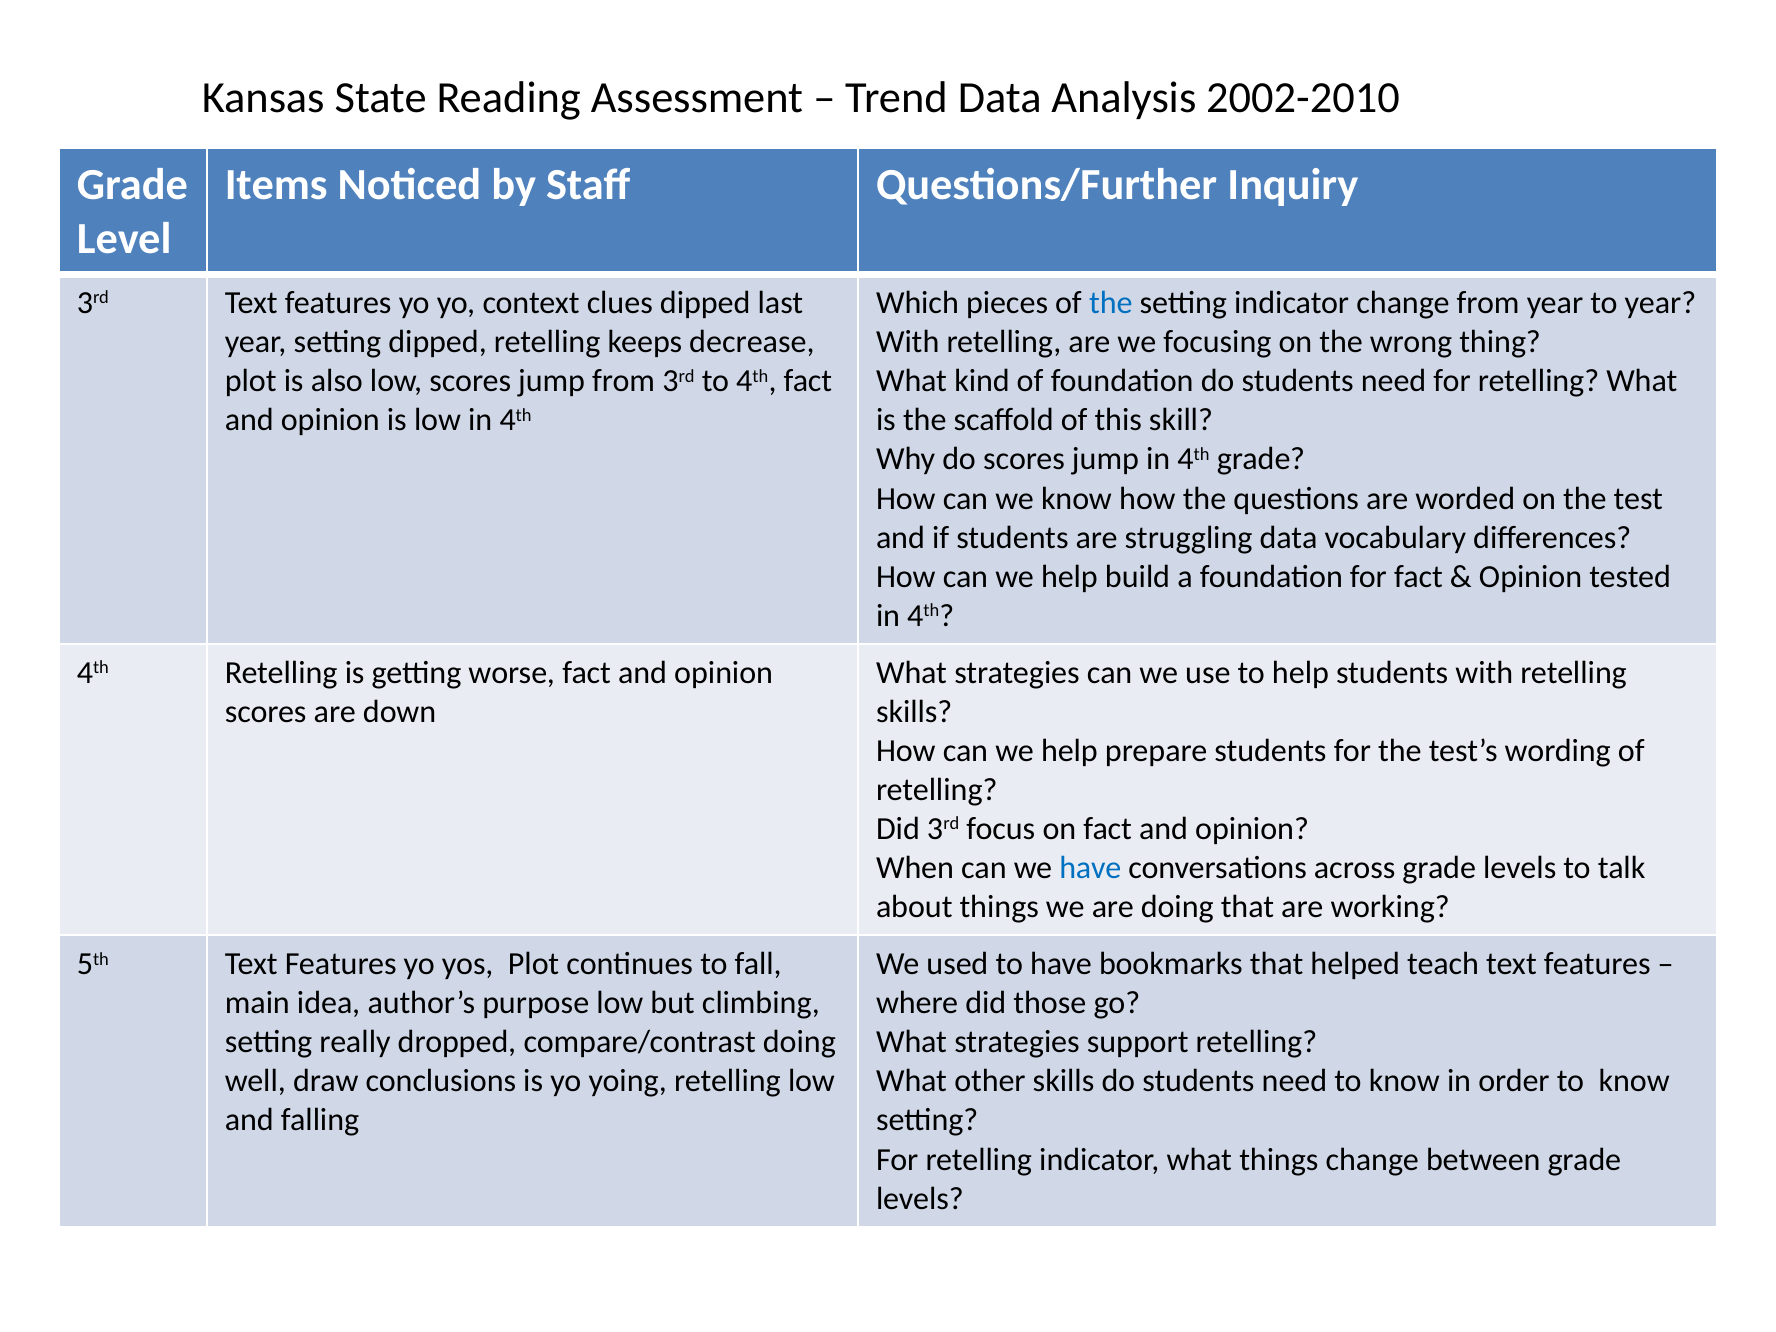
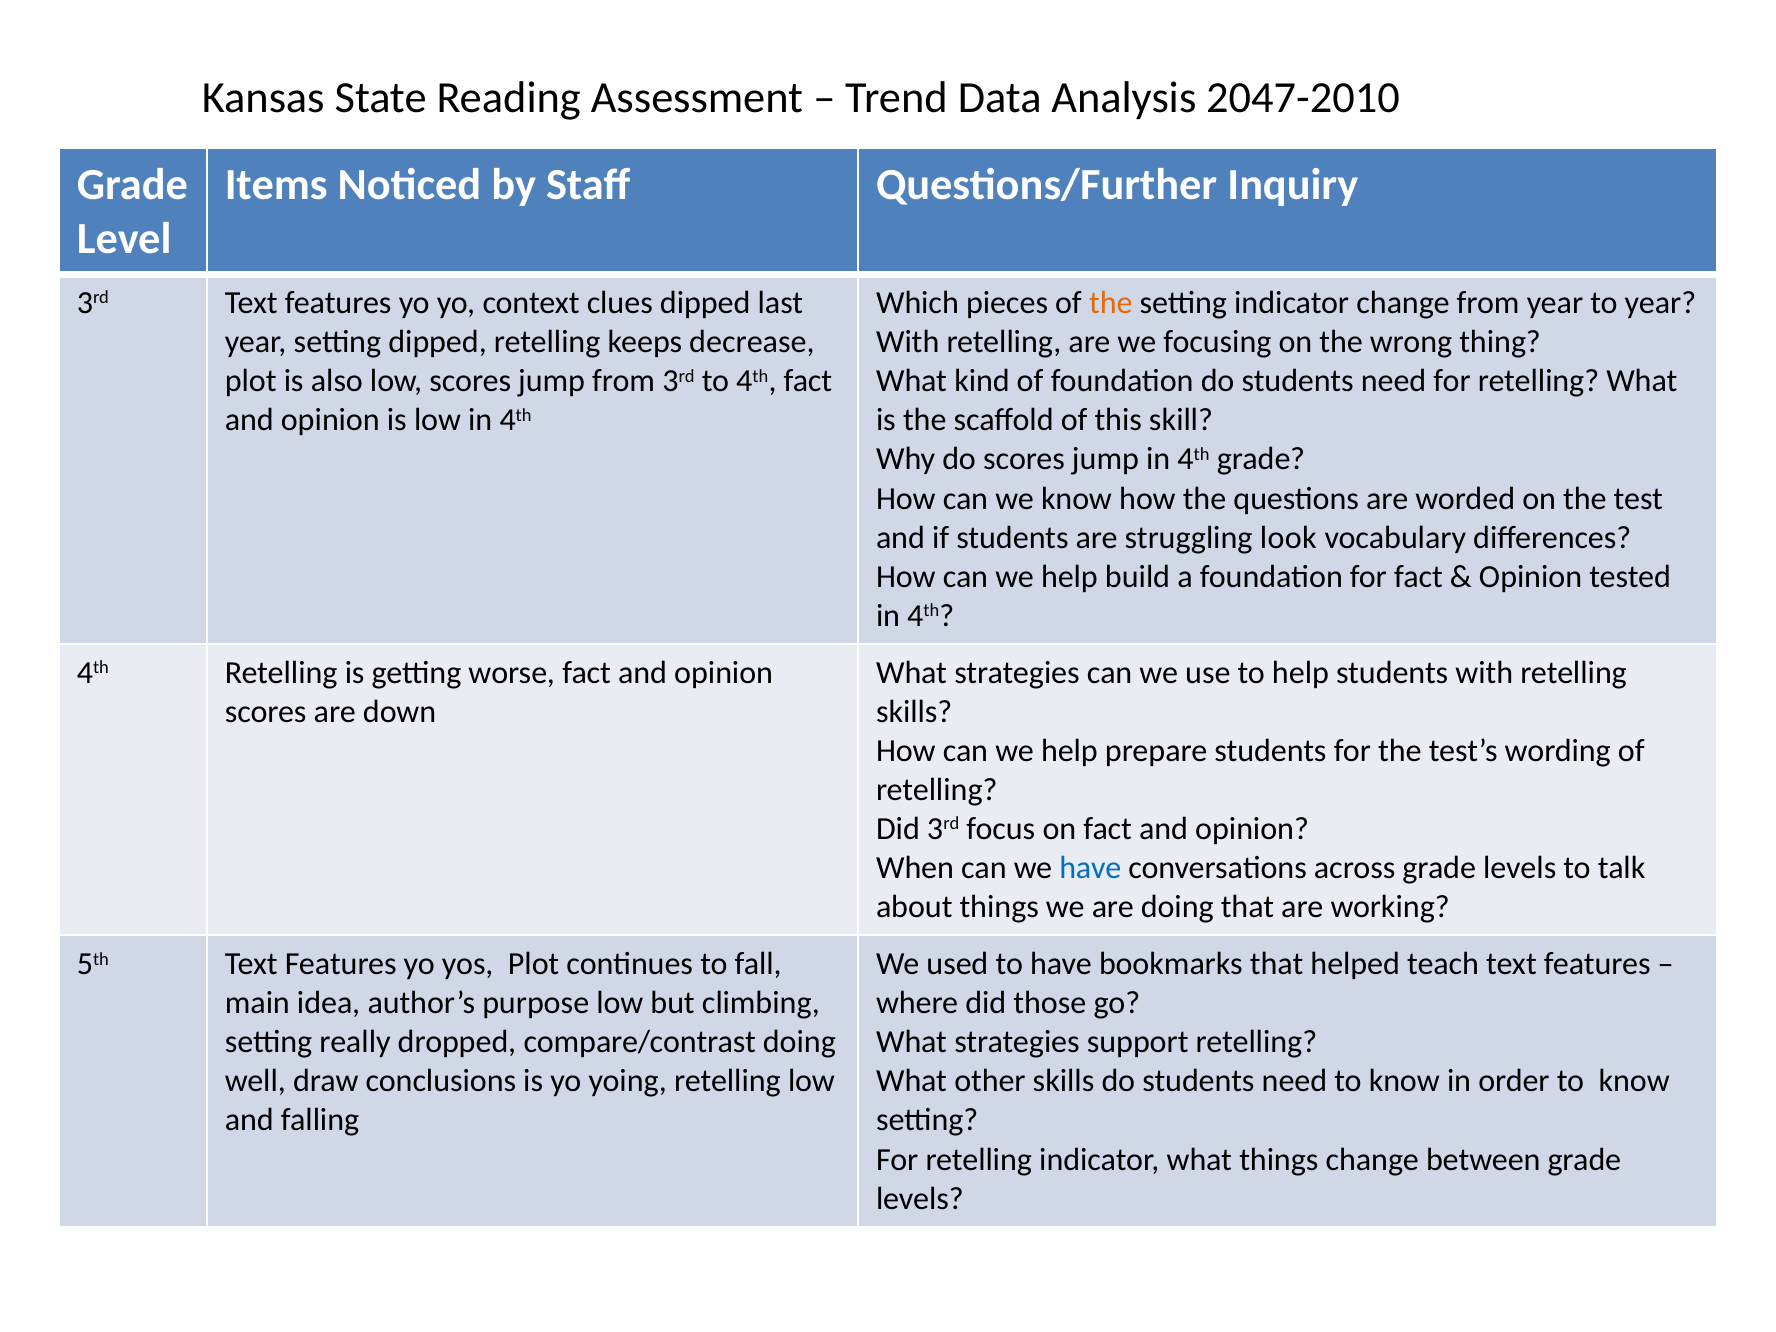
2002-2010: 2002-2010 -> 2047-2010
the at (1111, 303) colour: blue -> orange
struggling data: data -> look
